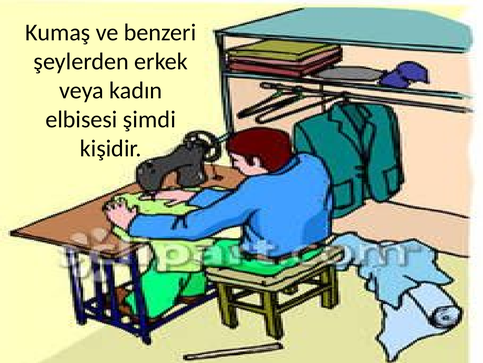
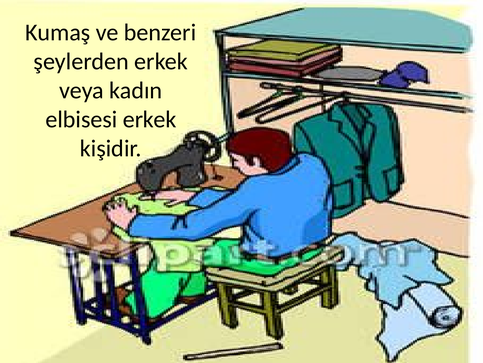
elbisesi şimdi: şimdi -> erkek
